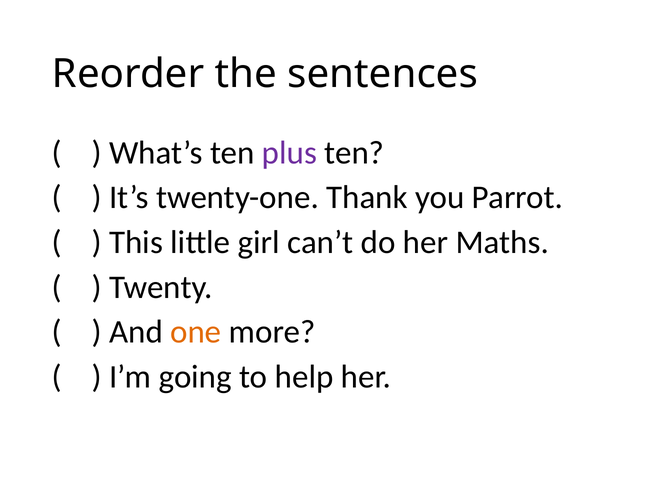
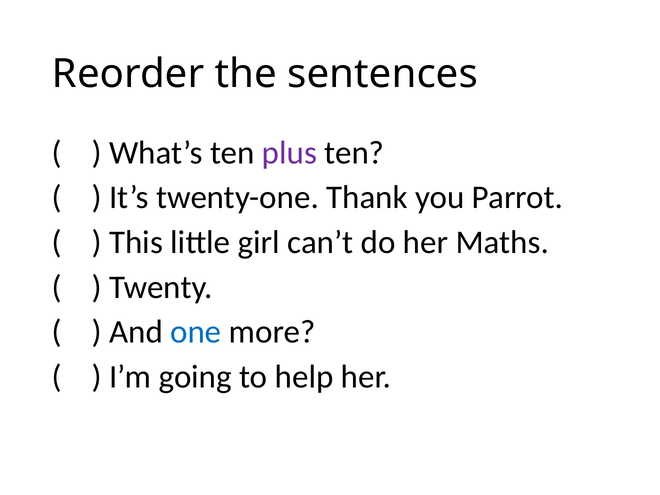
one colour: orange -> blue
